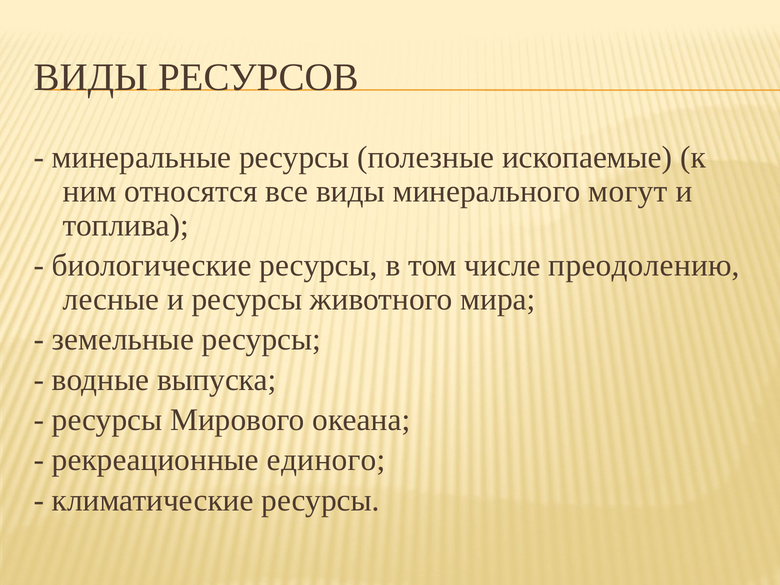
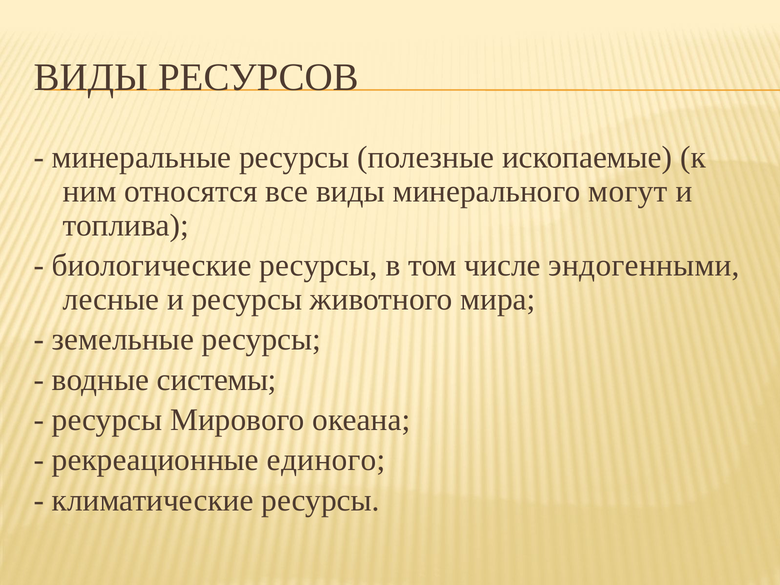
преодолению: преодолению -> эндогенными
выпуска: выпуска -> системы
